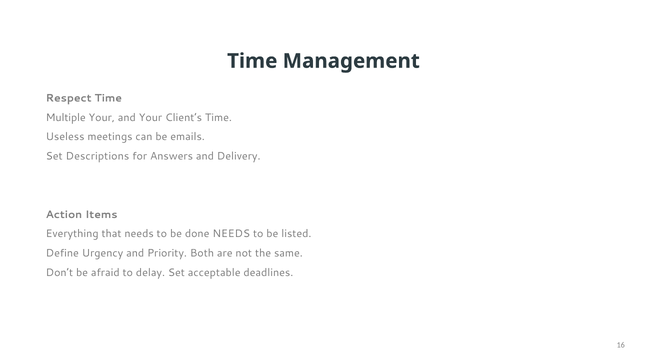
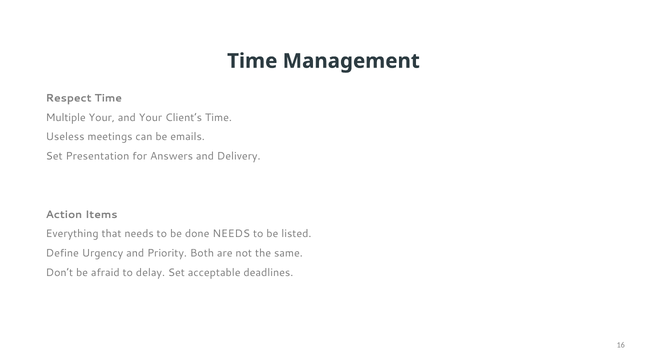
Descriptions: Descriptions -> Presentation
